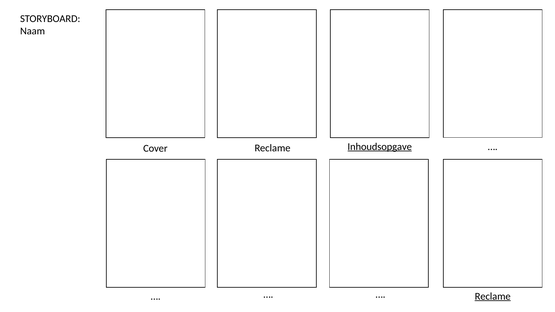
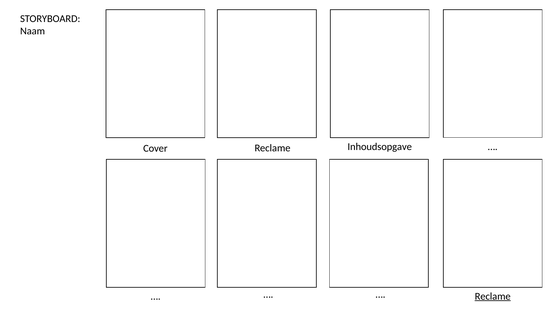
Inhoudsopgave underline: present -> none
